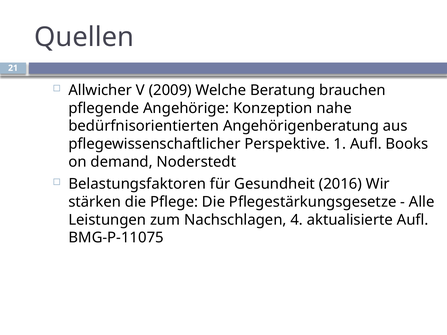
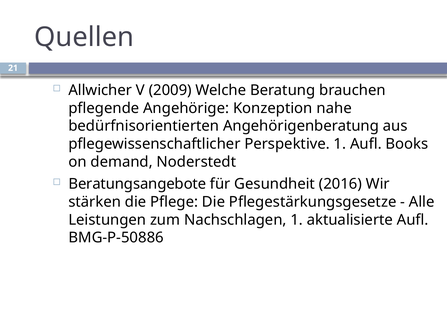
Belastungsfaktoren: Belastungsfaktoren -> Beratungsangebote
Nachschlagen 4: 4 -> 1
BMG-P-11075: BMG-P-11075 -> BMG-P-50886
